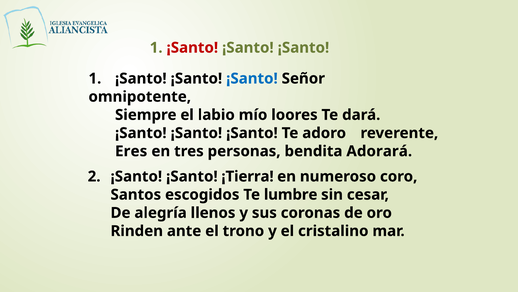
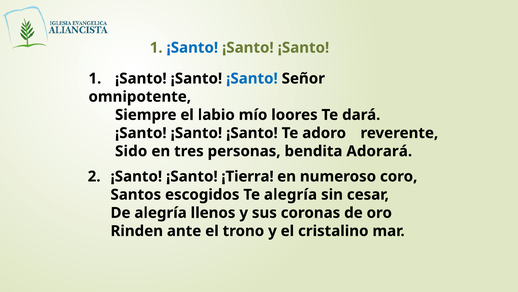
¡Santo at (192, 48) colour: red -> blue
Eres: Eres -> Sido
Te lumbre: lumbre -> alegría
